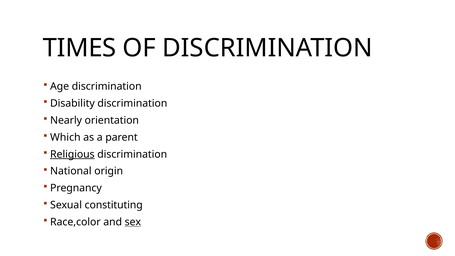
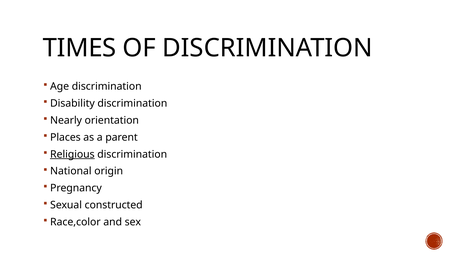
Which: Which -> Places
constituting: constituting -> constructed
sex underline: present -> none
